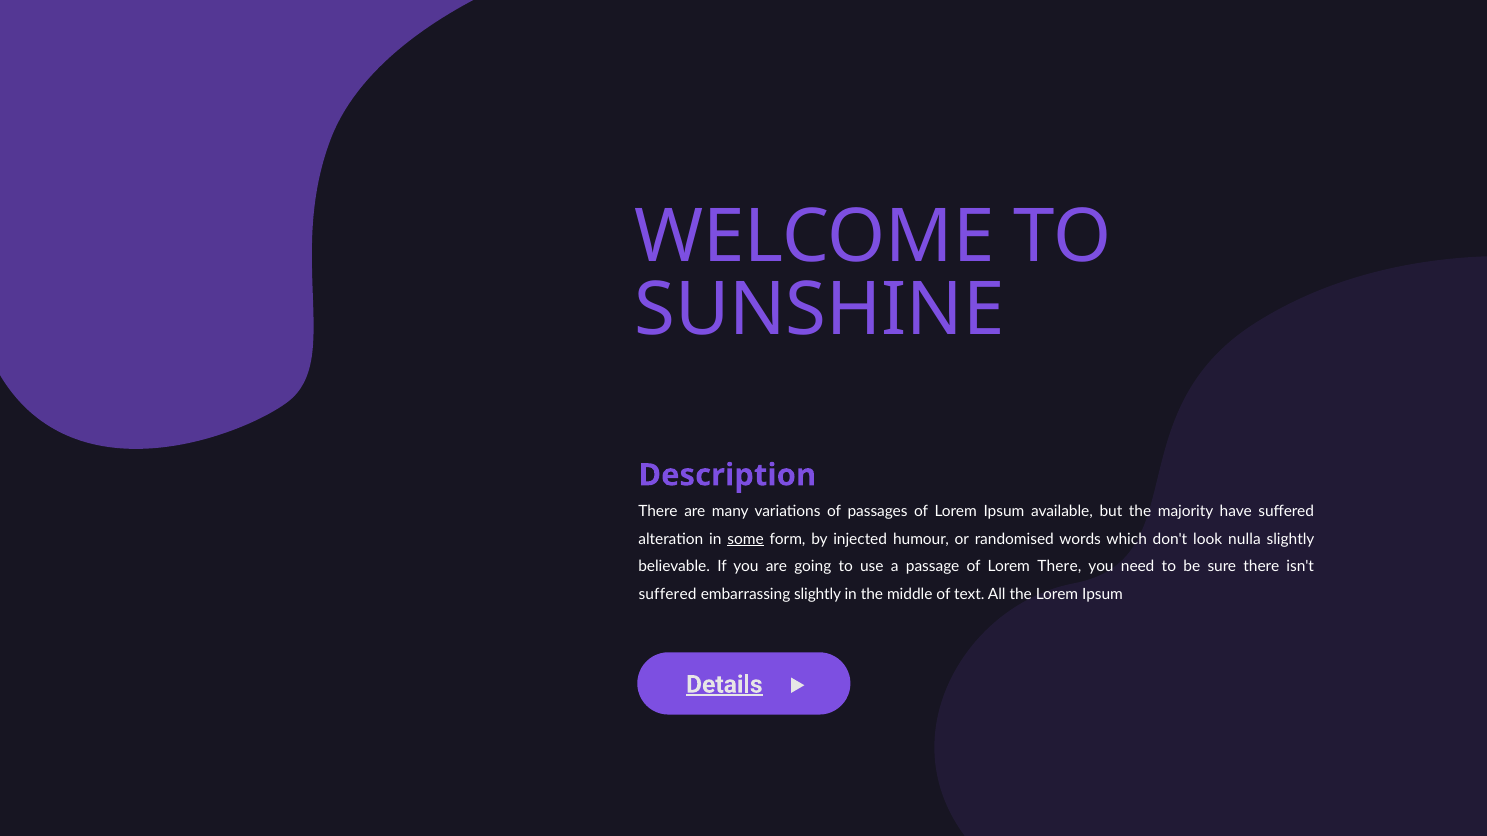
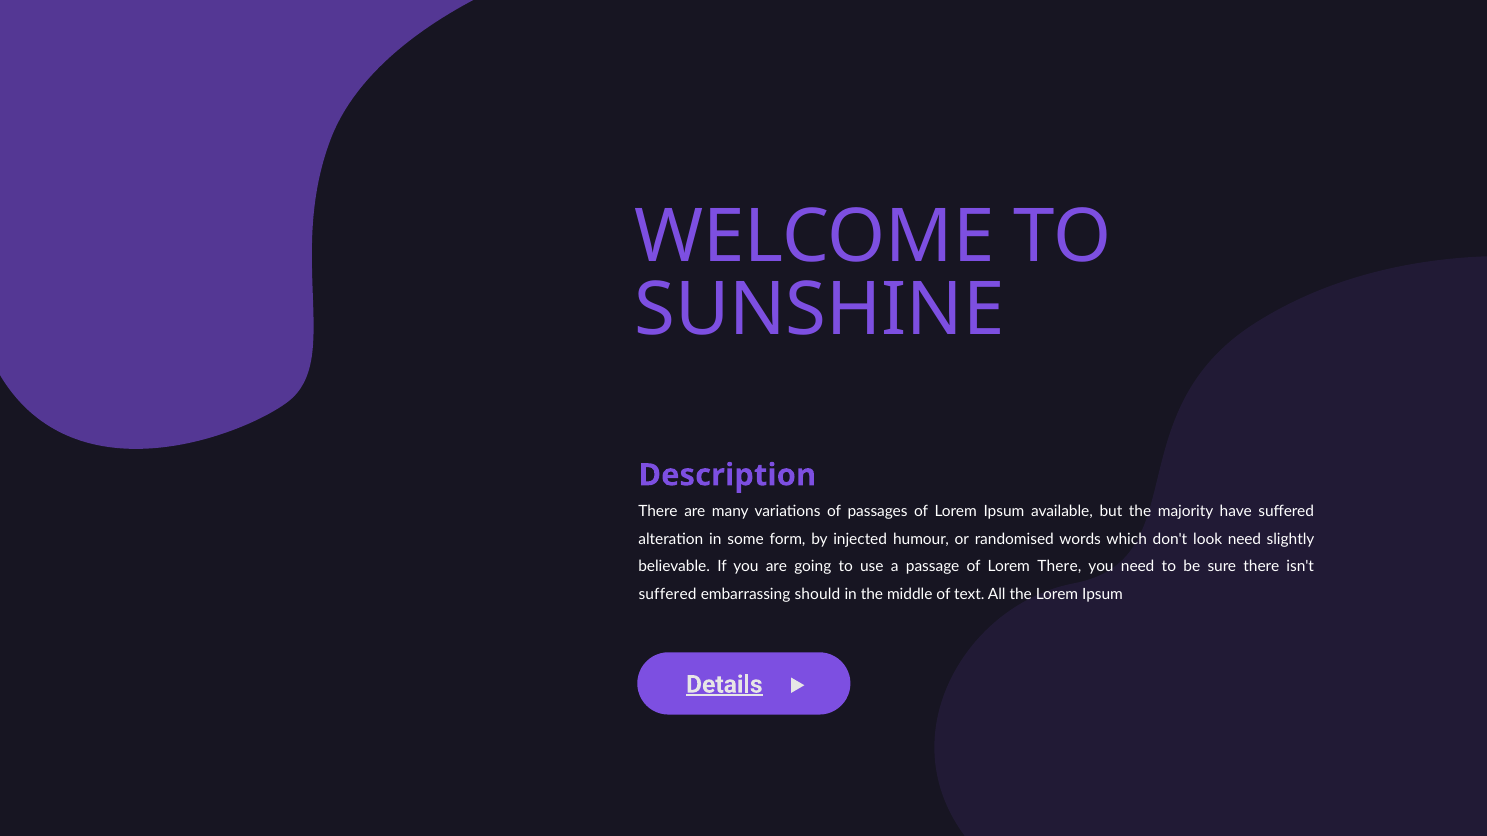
some underline: present -> none
look nulla: nulla -> need
embarrassing slightly: slightly -> should
